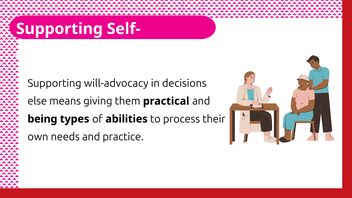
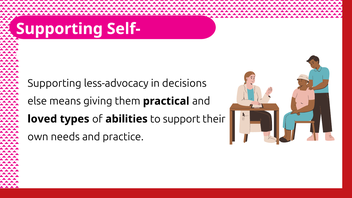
will-advocacy: will-advocacy -> less-advocacy
being: being -> loved
process: process -> support
